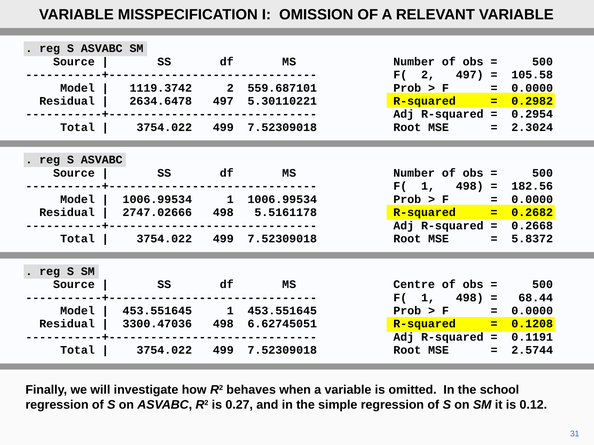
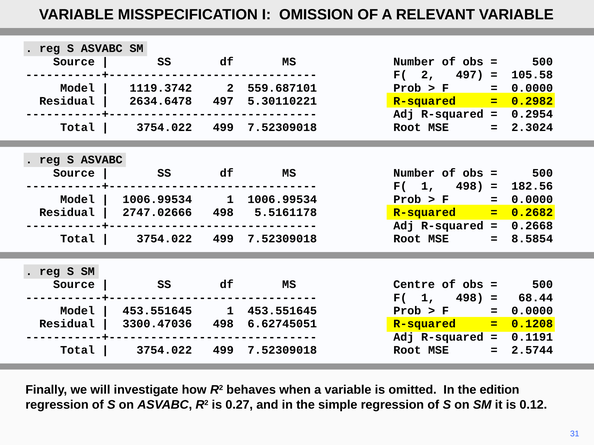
5.8372: 5.8372 -> 8.5854
school: school -> edition
